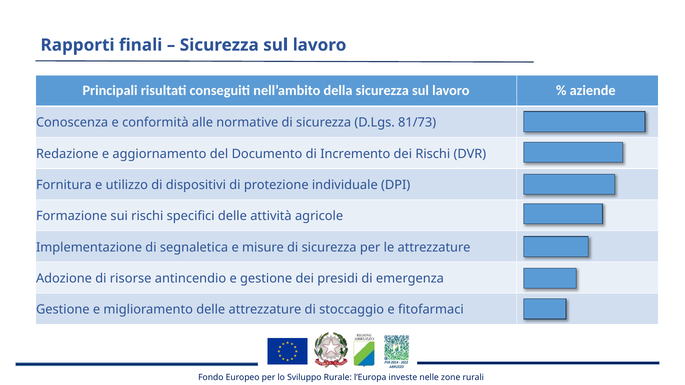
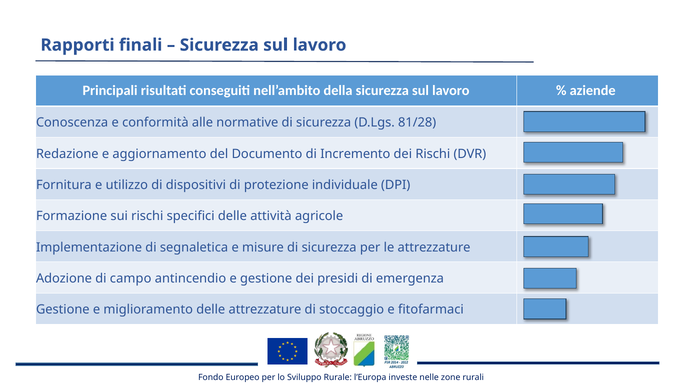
81/73: 81/73 -> 81/28
risorse: risorse -> campo
